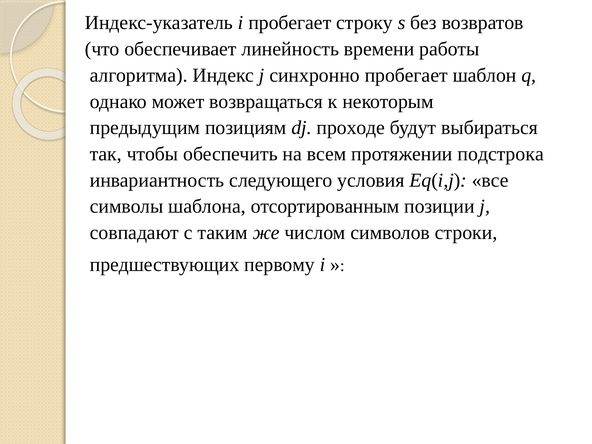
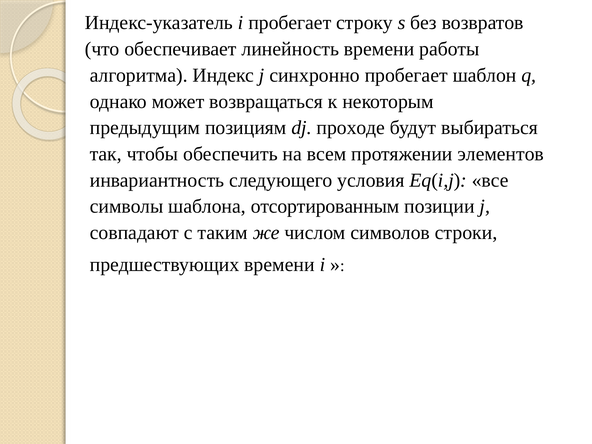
подстрока: подстрока -> элементов
предшествующих первому: первому -> времени
